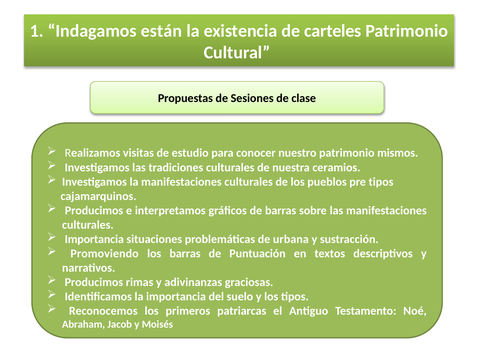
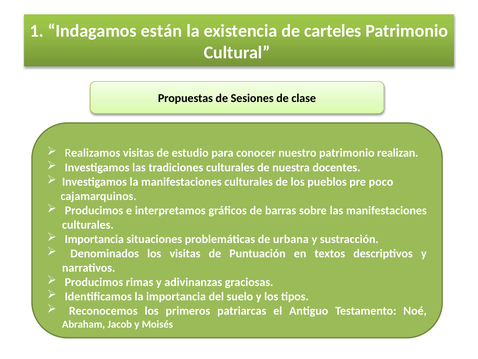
mismos: mismos -> realizan
ceramios: ceramios -> docentes
pre tipos: tipos -> poco
Promoviendo: Promoviendo -> Denominados
los barras: barras -> visitas
